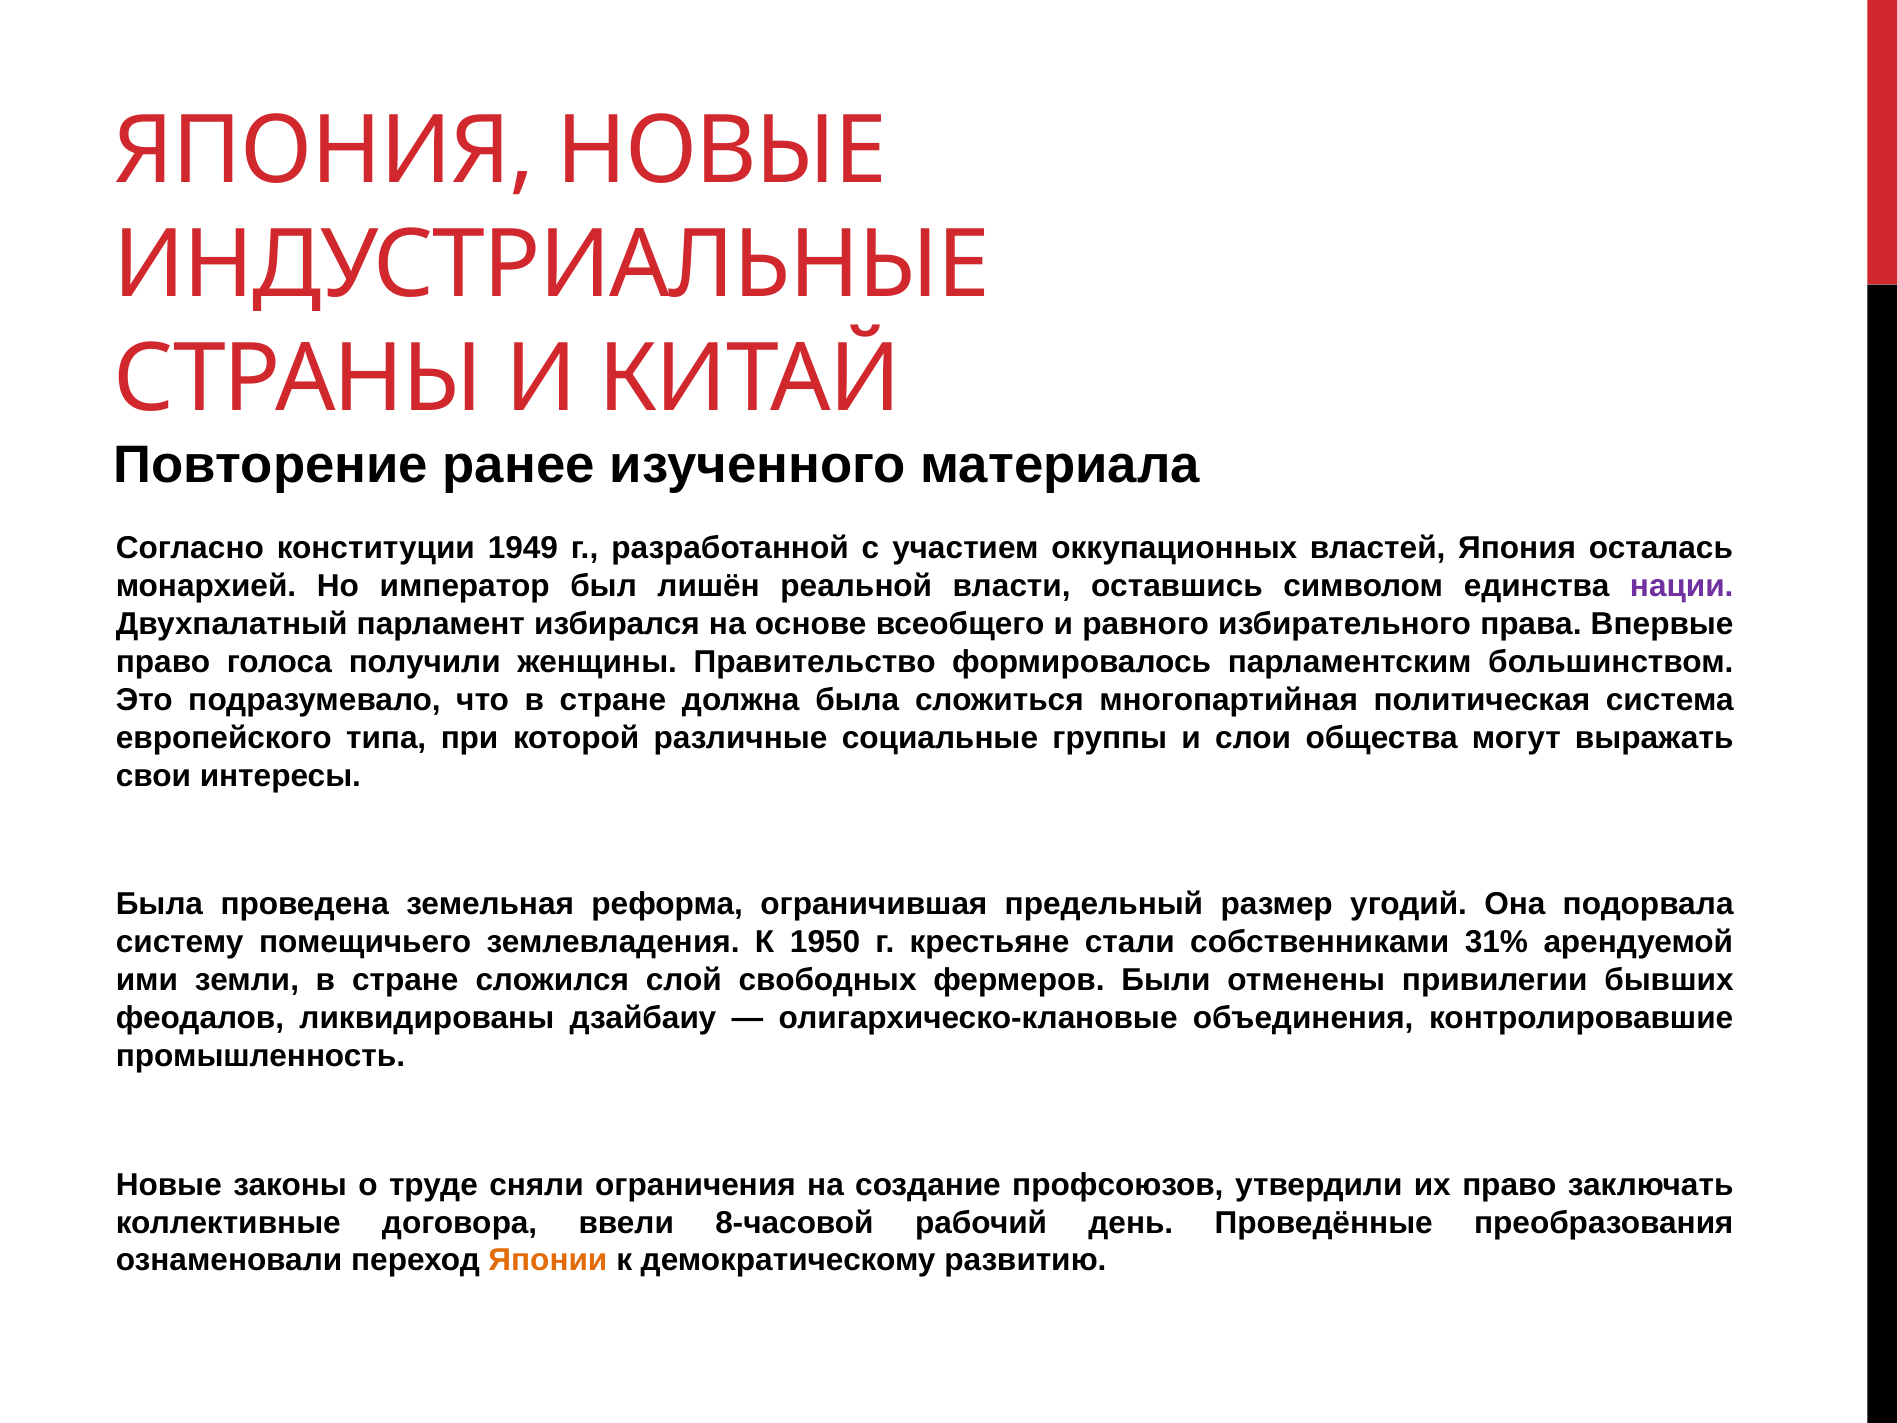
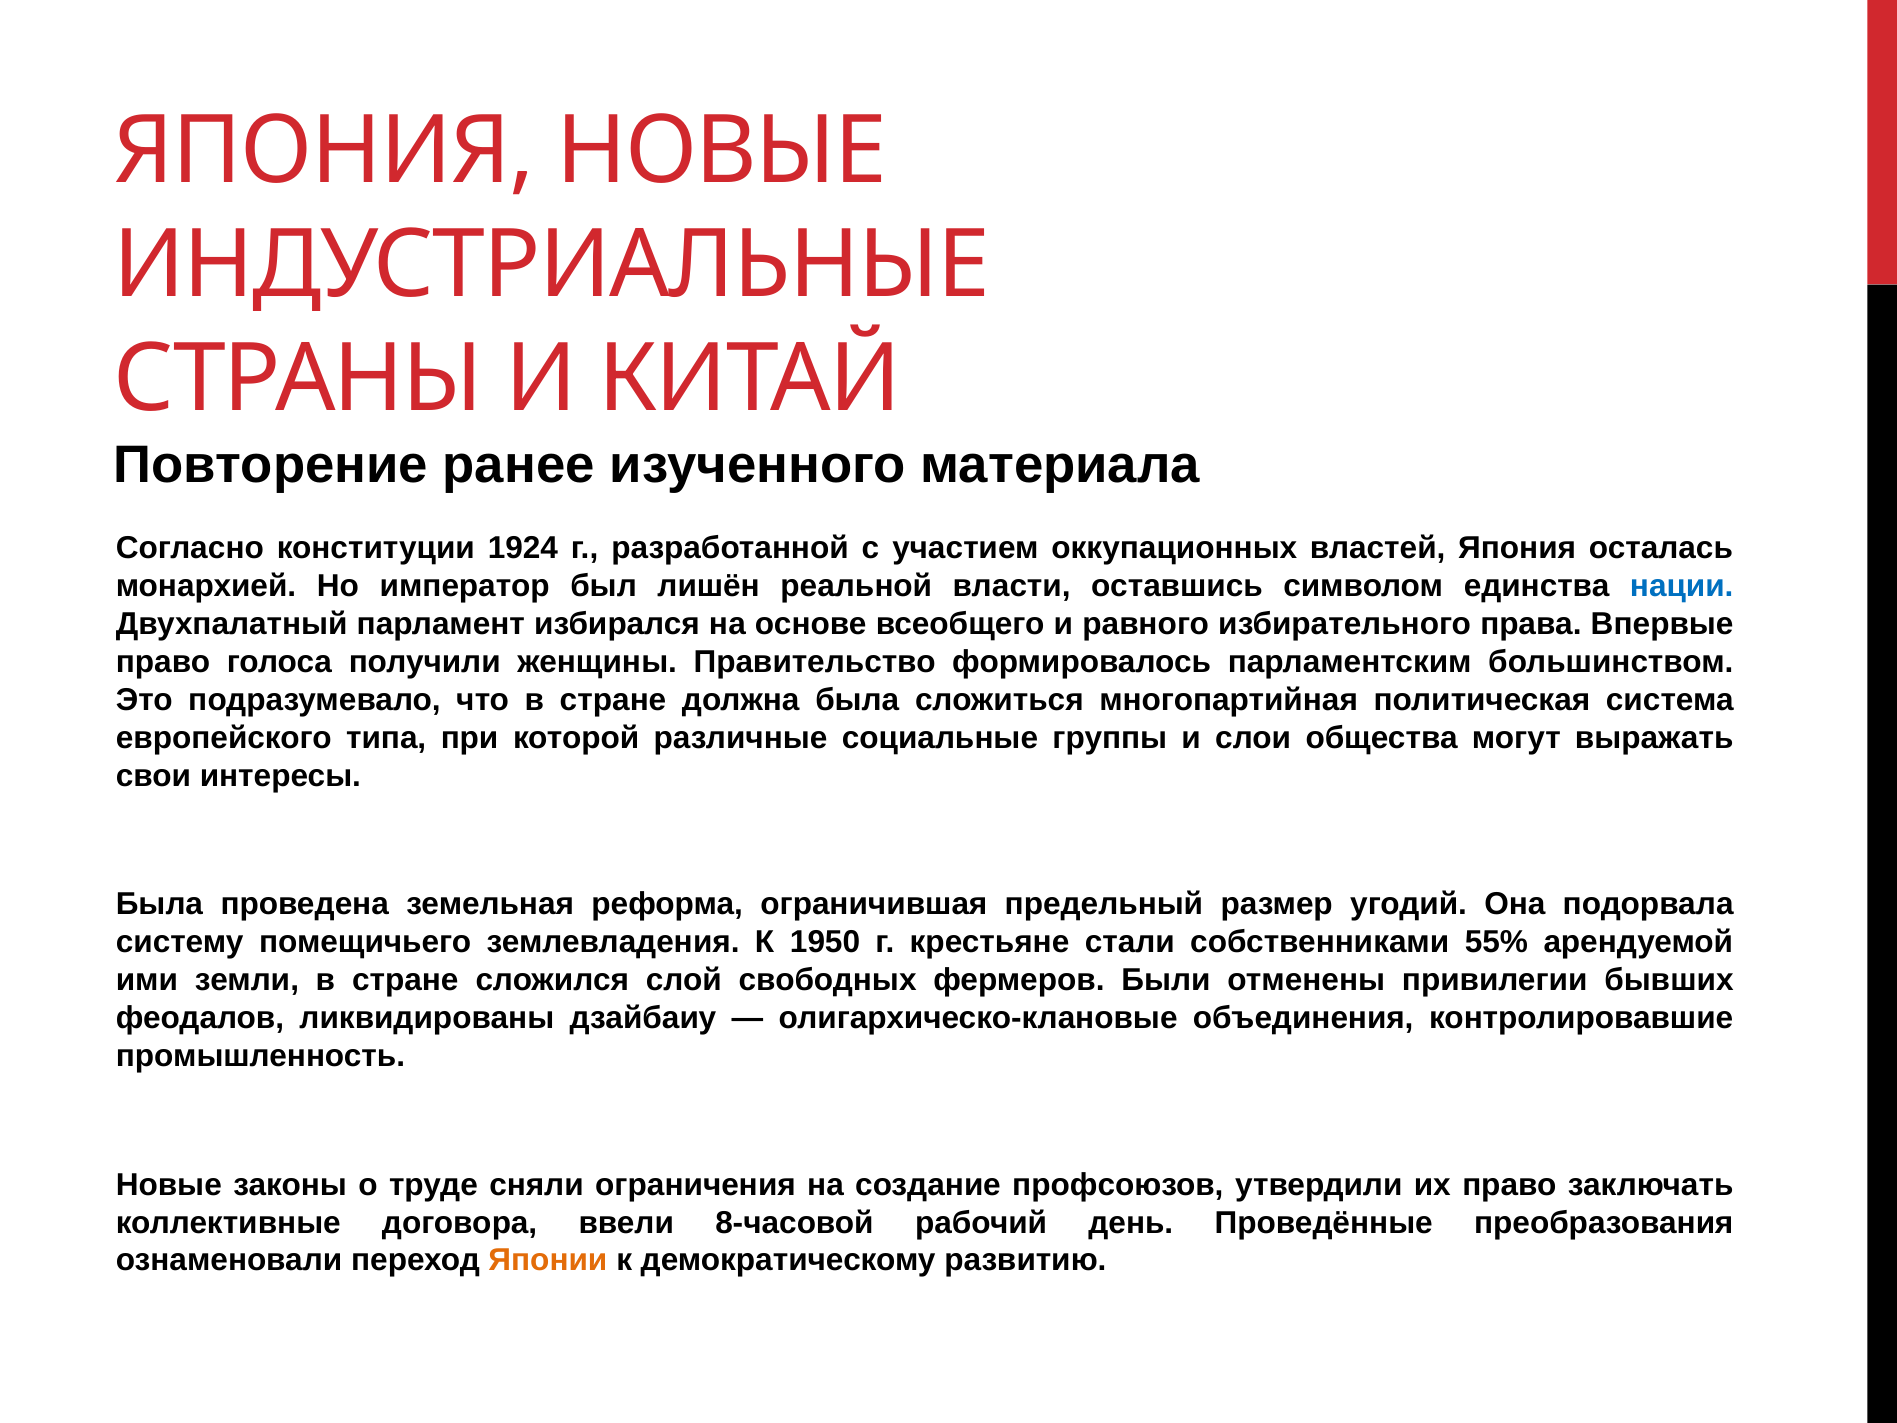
1949: 1949 -> 1924
нации colour: purple -> blue
31%: 31% -> 55%
